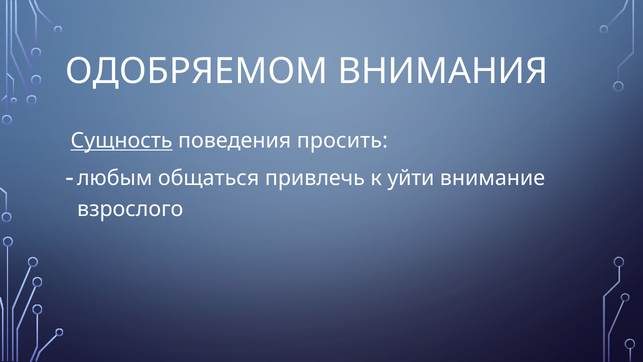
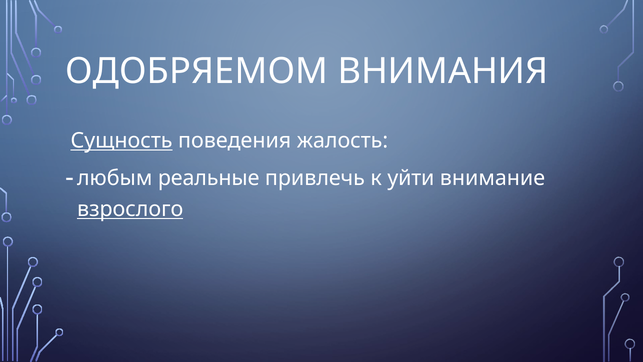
просить: просить -> жалость
общаться: общаться -> реальные
взрослого underline: none -> present
